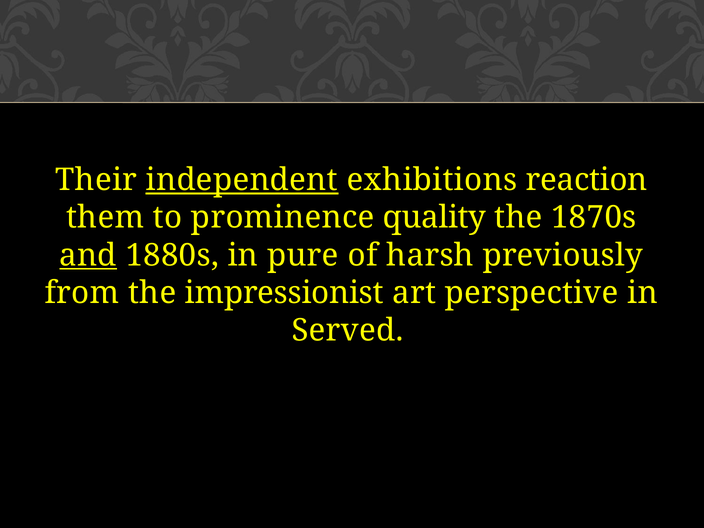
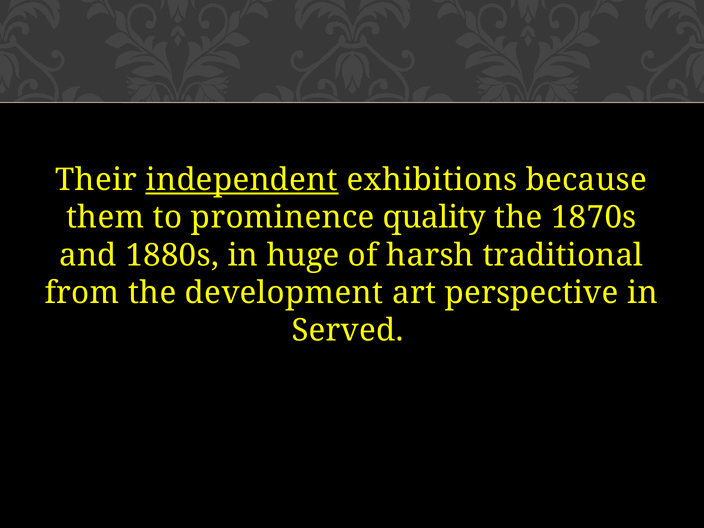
reaction: reaction -> because
and underline: present -> none
pure: pure -> huge
previously: previously -> traditional
impressionist: impressionist -> development
